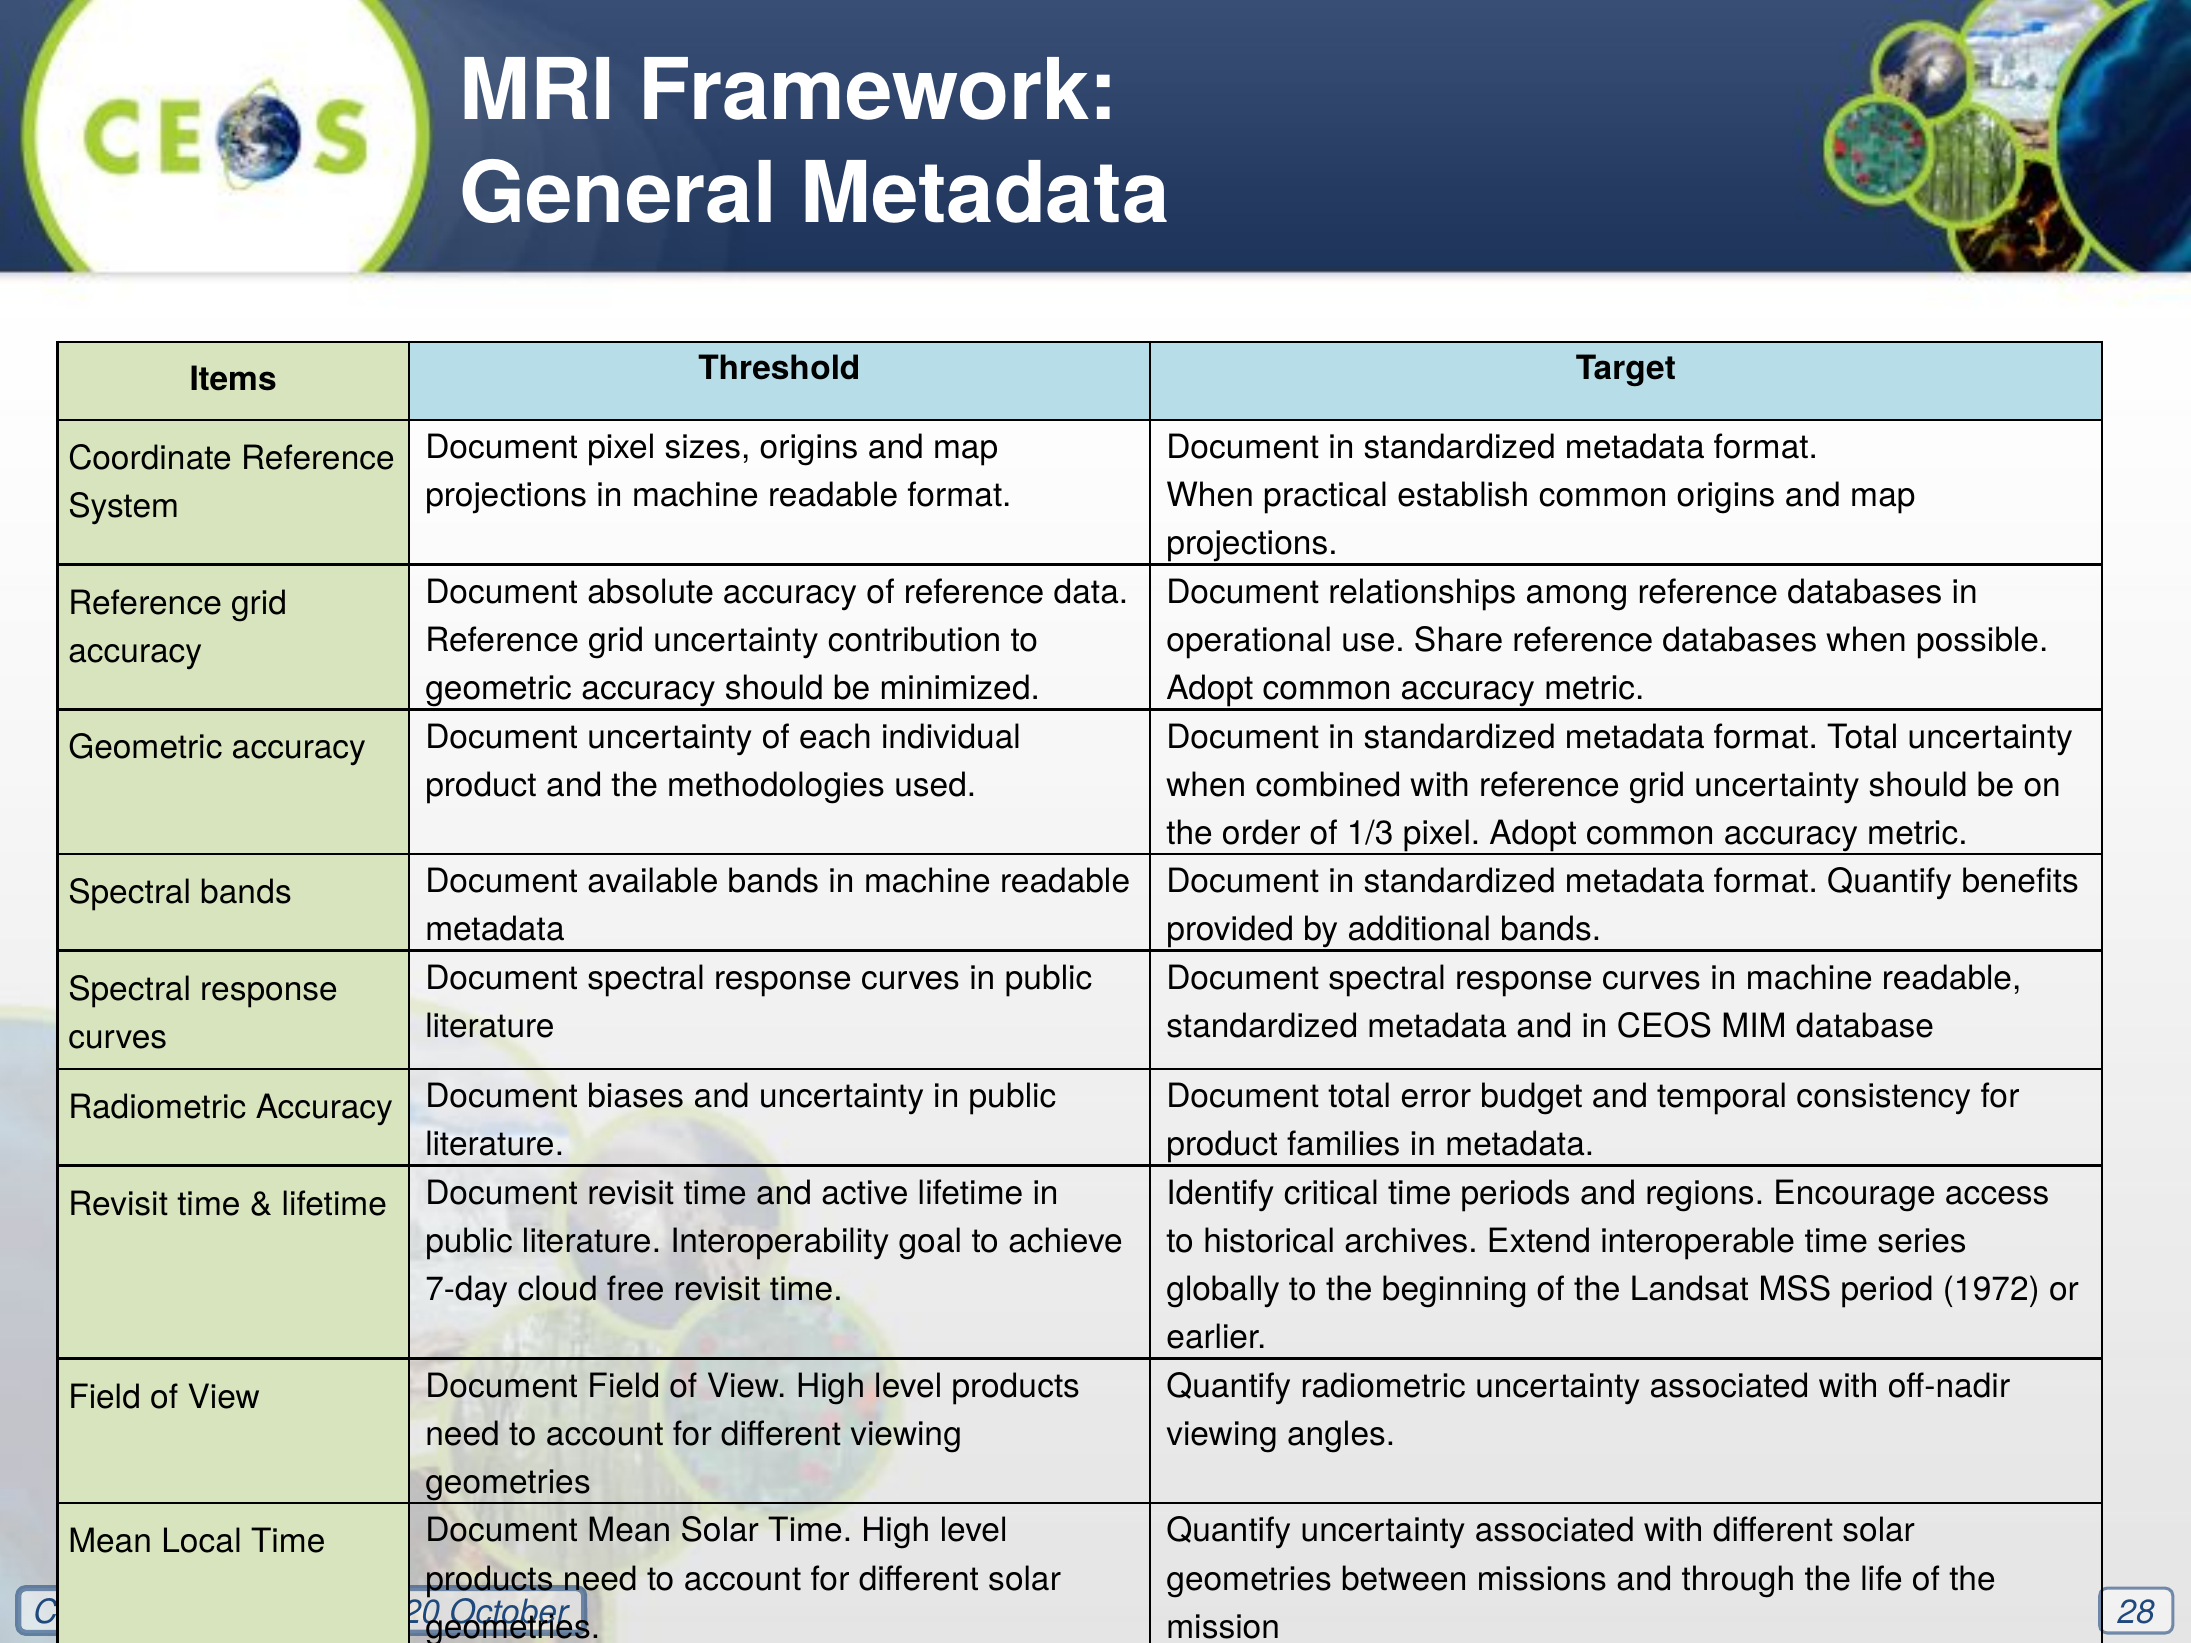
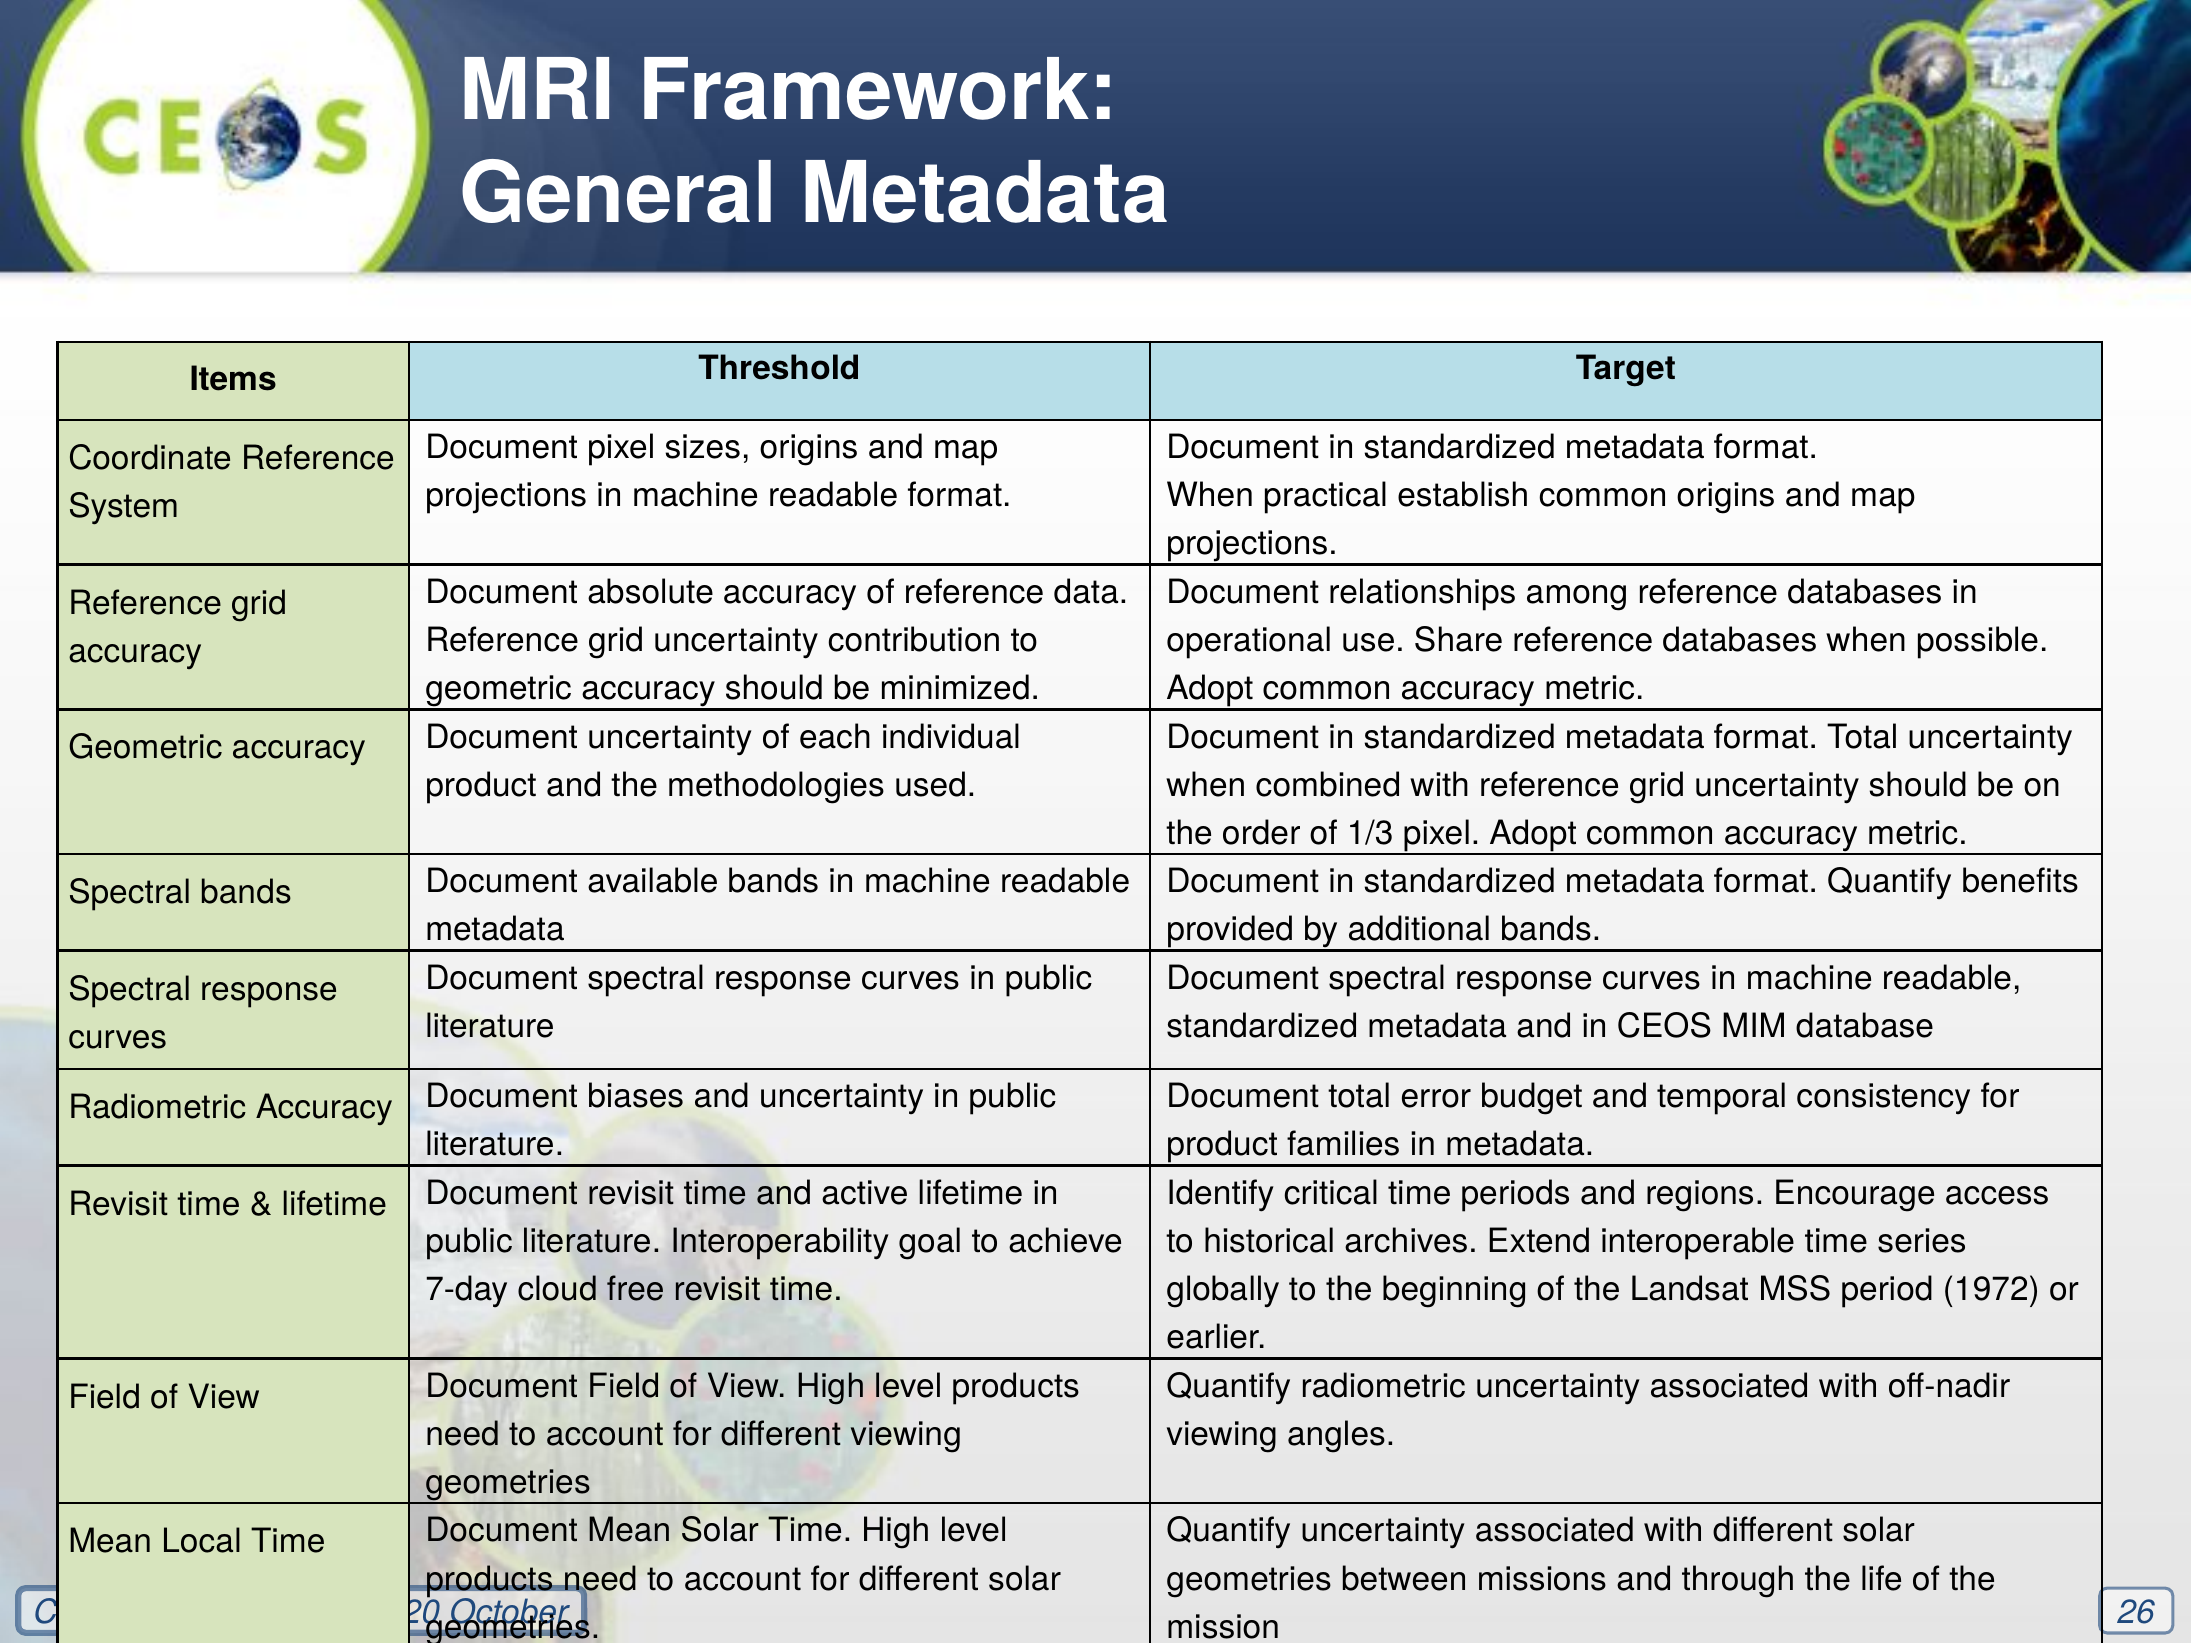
28: 28 -> 26
